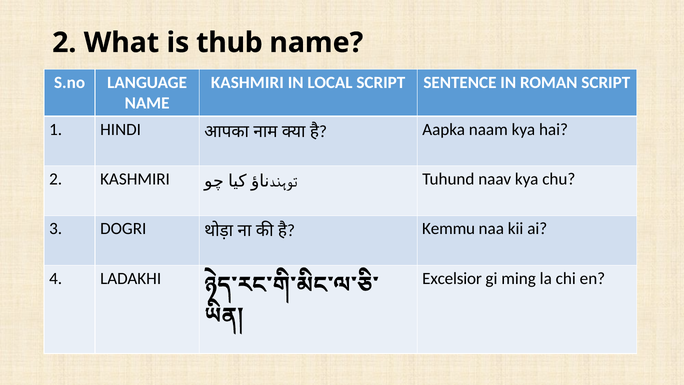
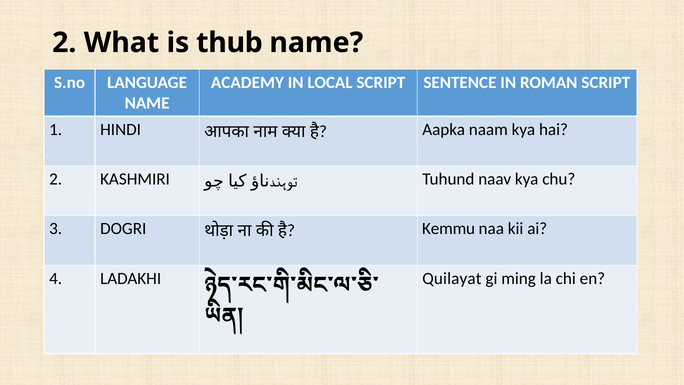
KASHMIRI at (247, 82): KASHMIRI -> ACADEMY
Excelsior: Excelsior -> Quilayat
